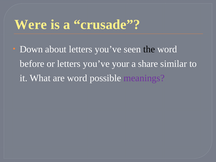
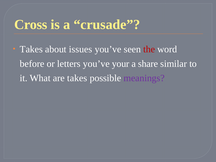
Were: Were -> Cross
Down at (31, 49): Down -> Takes
about letters: letters -> issues
the colour: black -> red
are word: word -> takes
